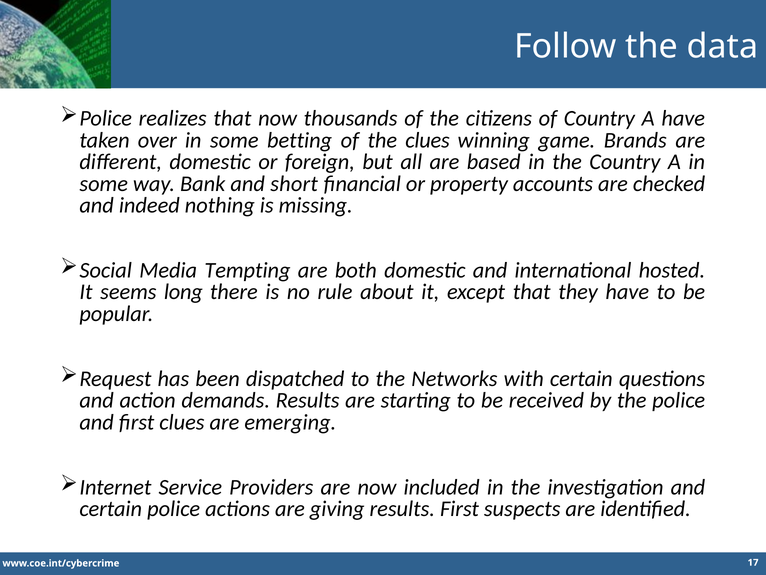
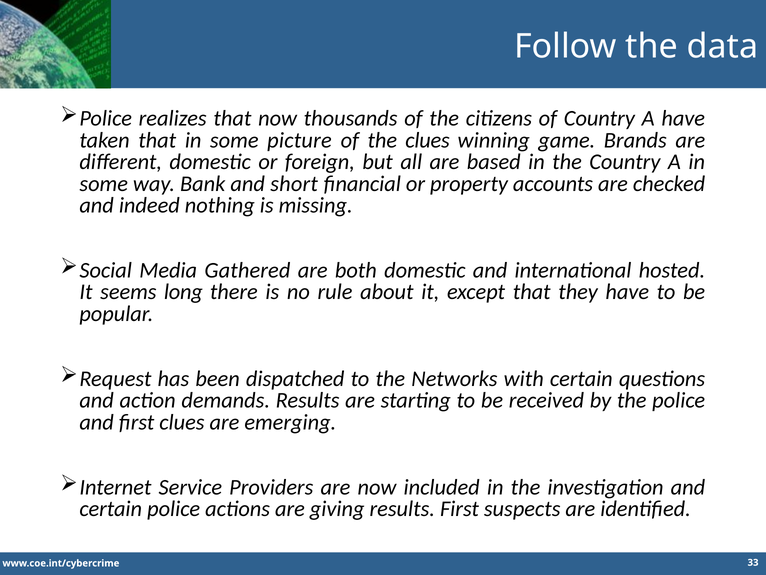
taken over: over -> that
betting: betting -> picture
Tempting: Tempting -> Gathered
17: 17 -> 33
